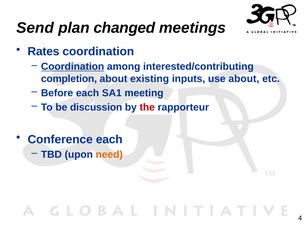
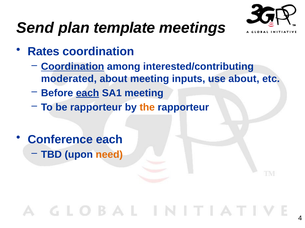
changed: changed -> template
completion: completion -> moderated
about existing: existing -> meeting
each at (88, 93) underline: none -> present
be discussion: discussion -> rapporteur
the colour: red -> orange
